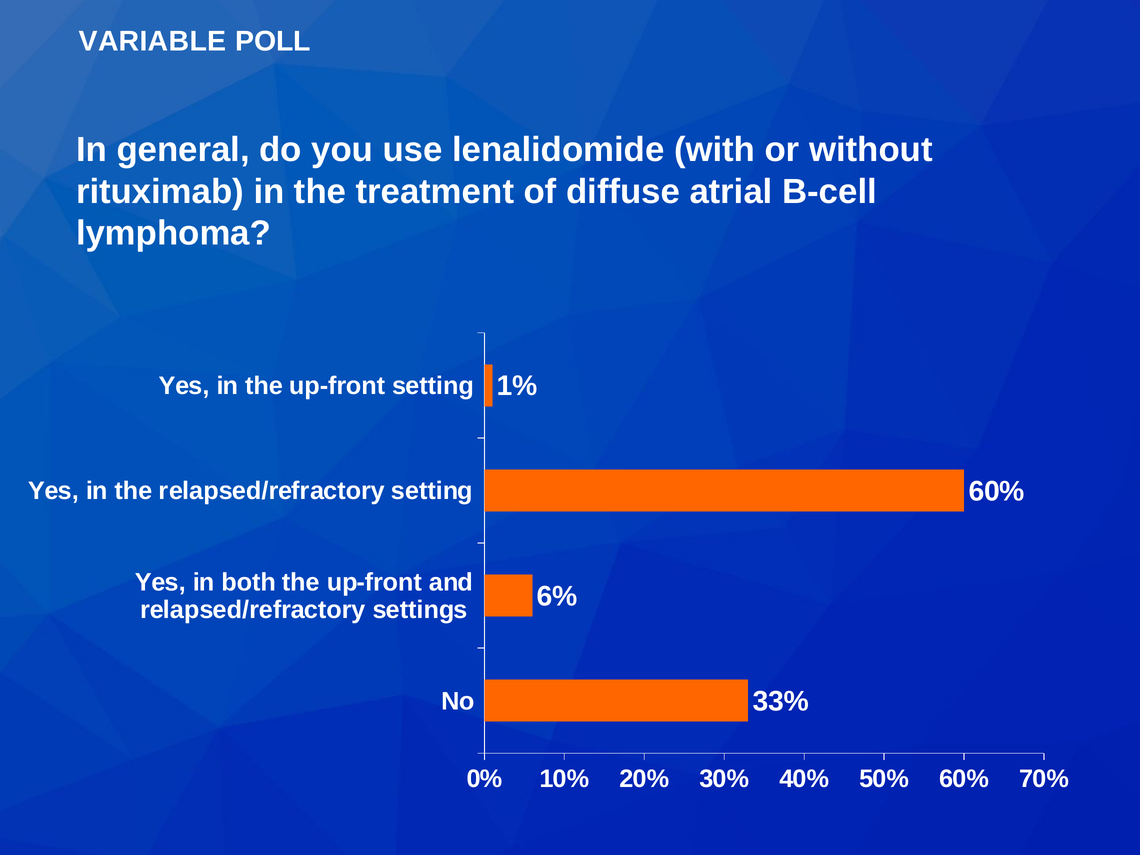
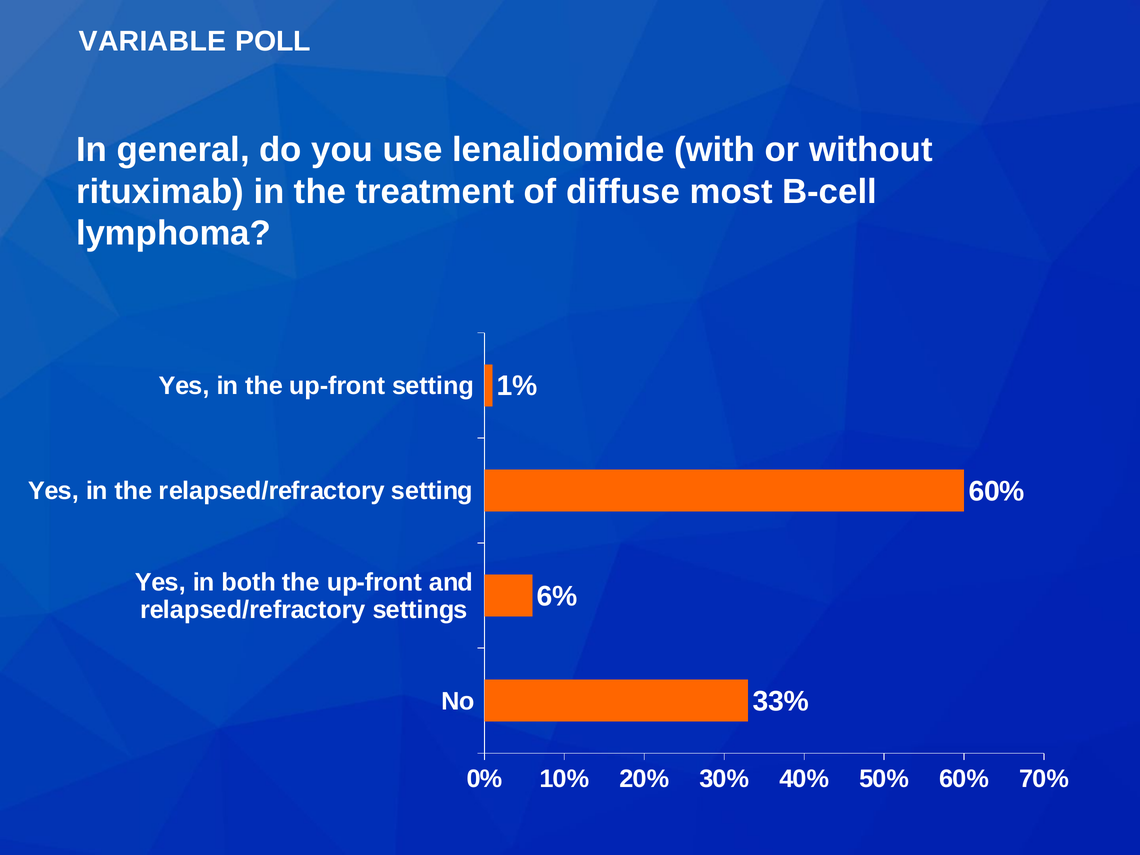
atrial: atrial -> most
